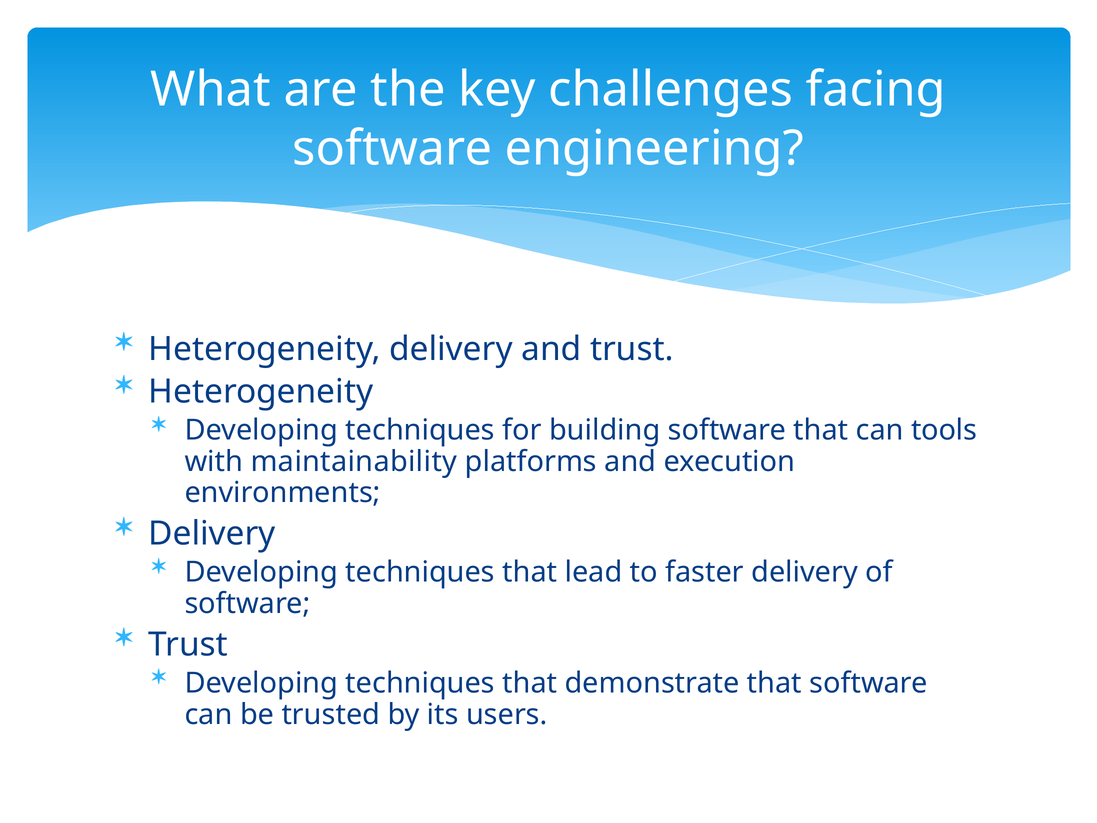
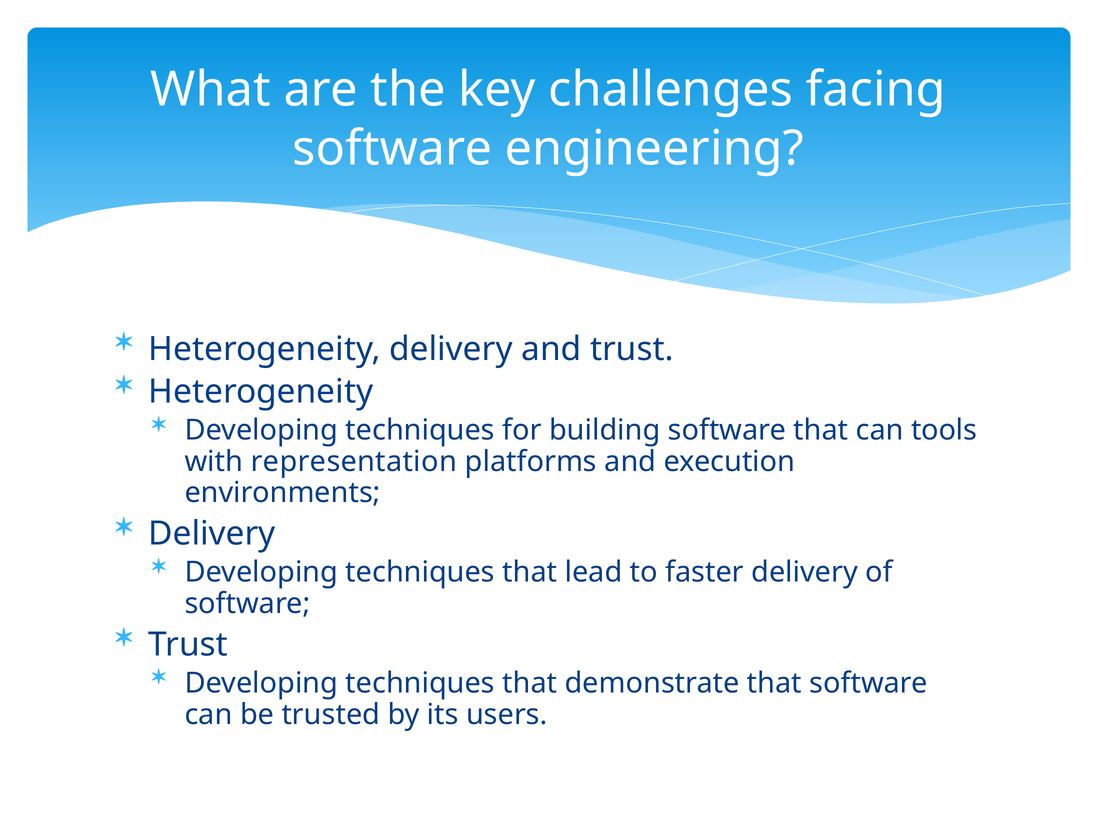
maintainability: maintainability -> representation
